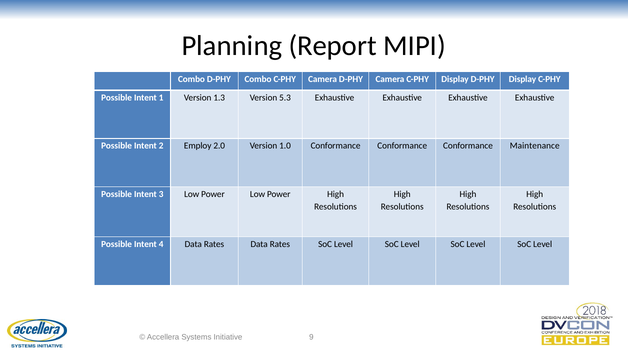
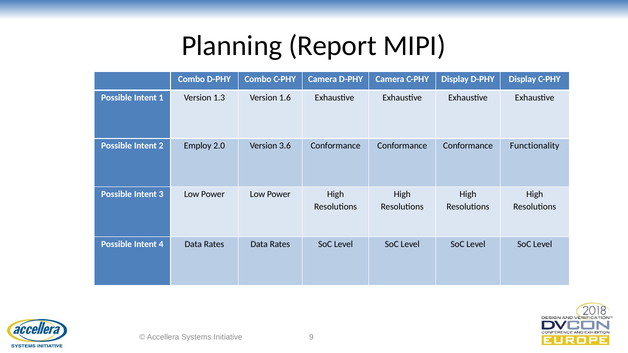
5.3: 5.3 -> 1.6
1.0: 1.0 -> 3.6
Maintenance: Maintenance -> Functionality
